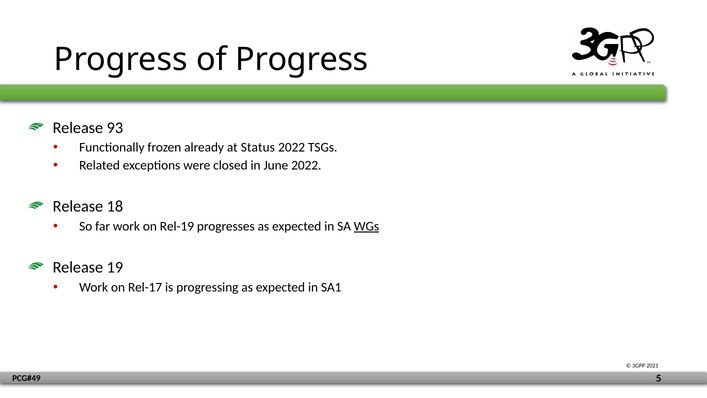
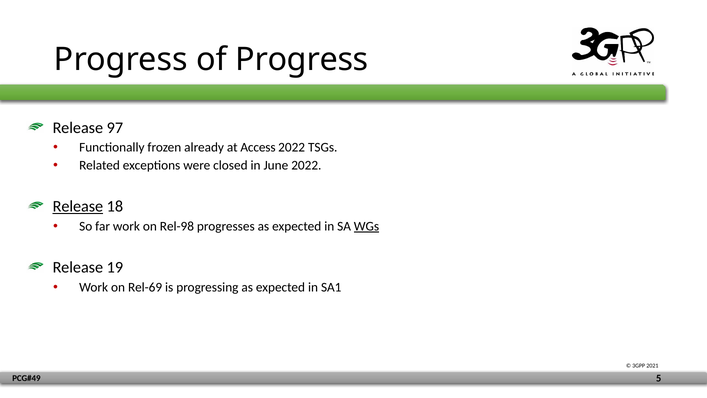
93: 93 -> 97
Status: Status -> Access
Release at (78, 206) underline: none -> present
Rel-19: Rel-19 -> Rel-98
Rel-17: Rel-17 -> Rel-69
